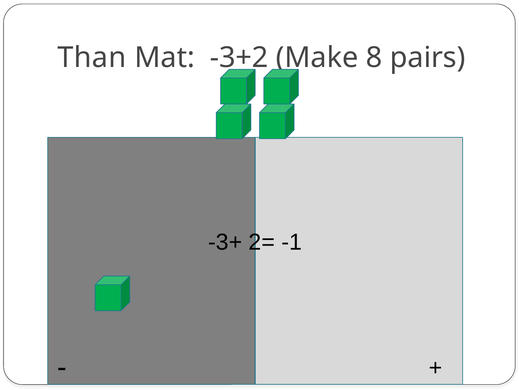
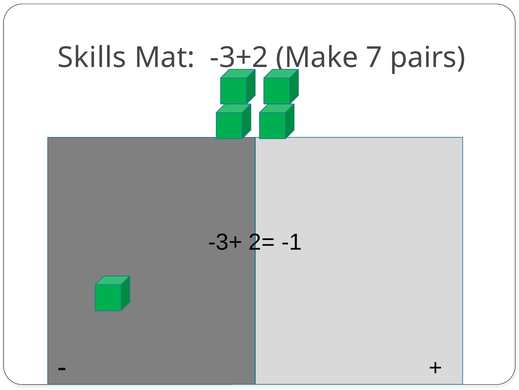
Than: Than -> Skills
8: 8 -> 7
